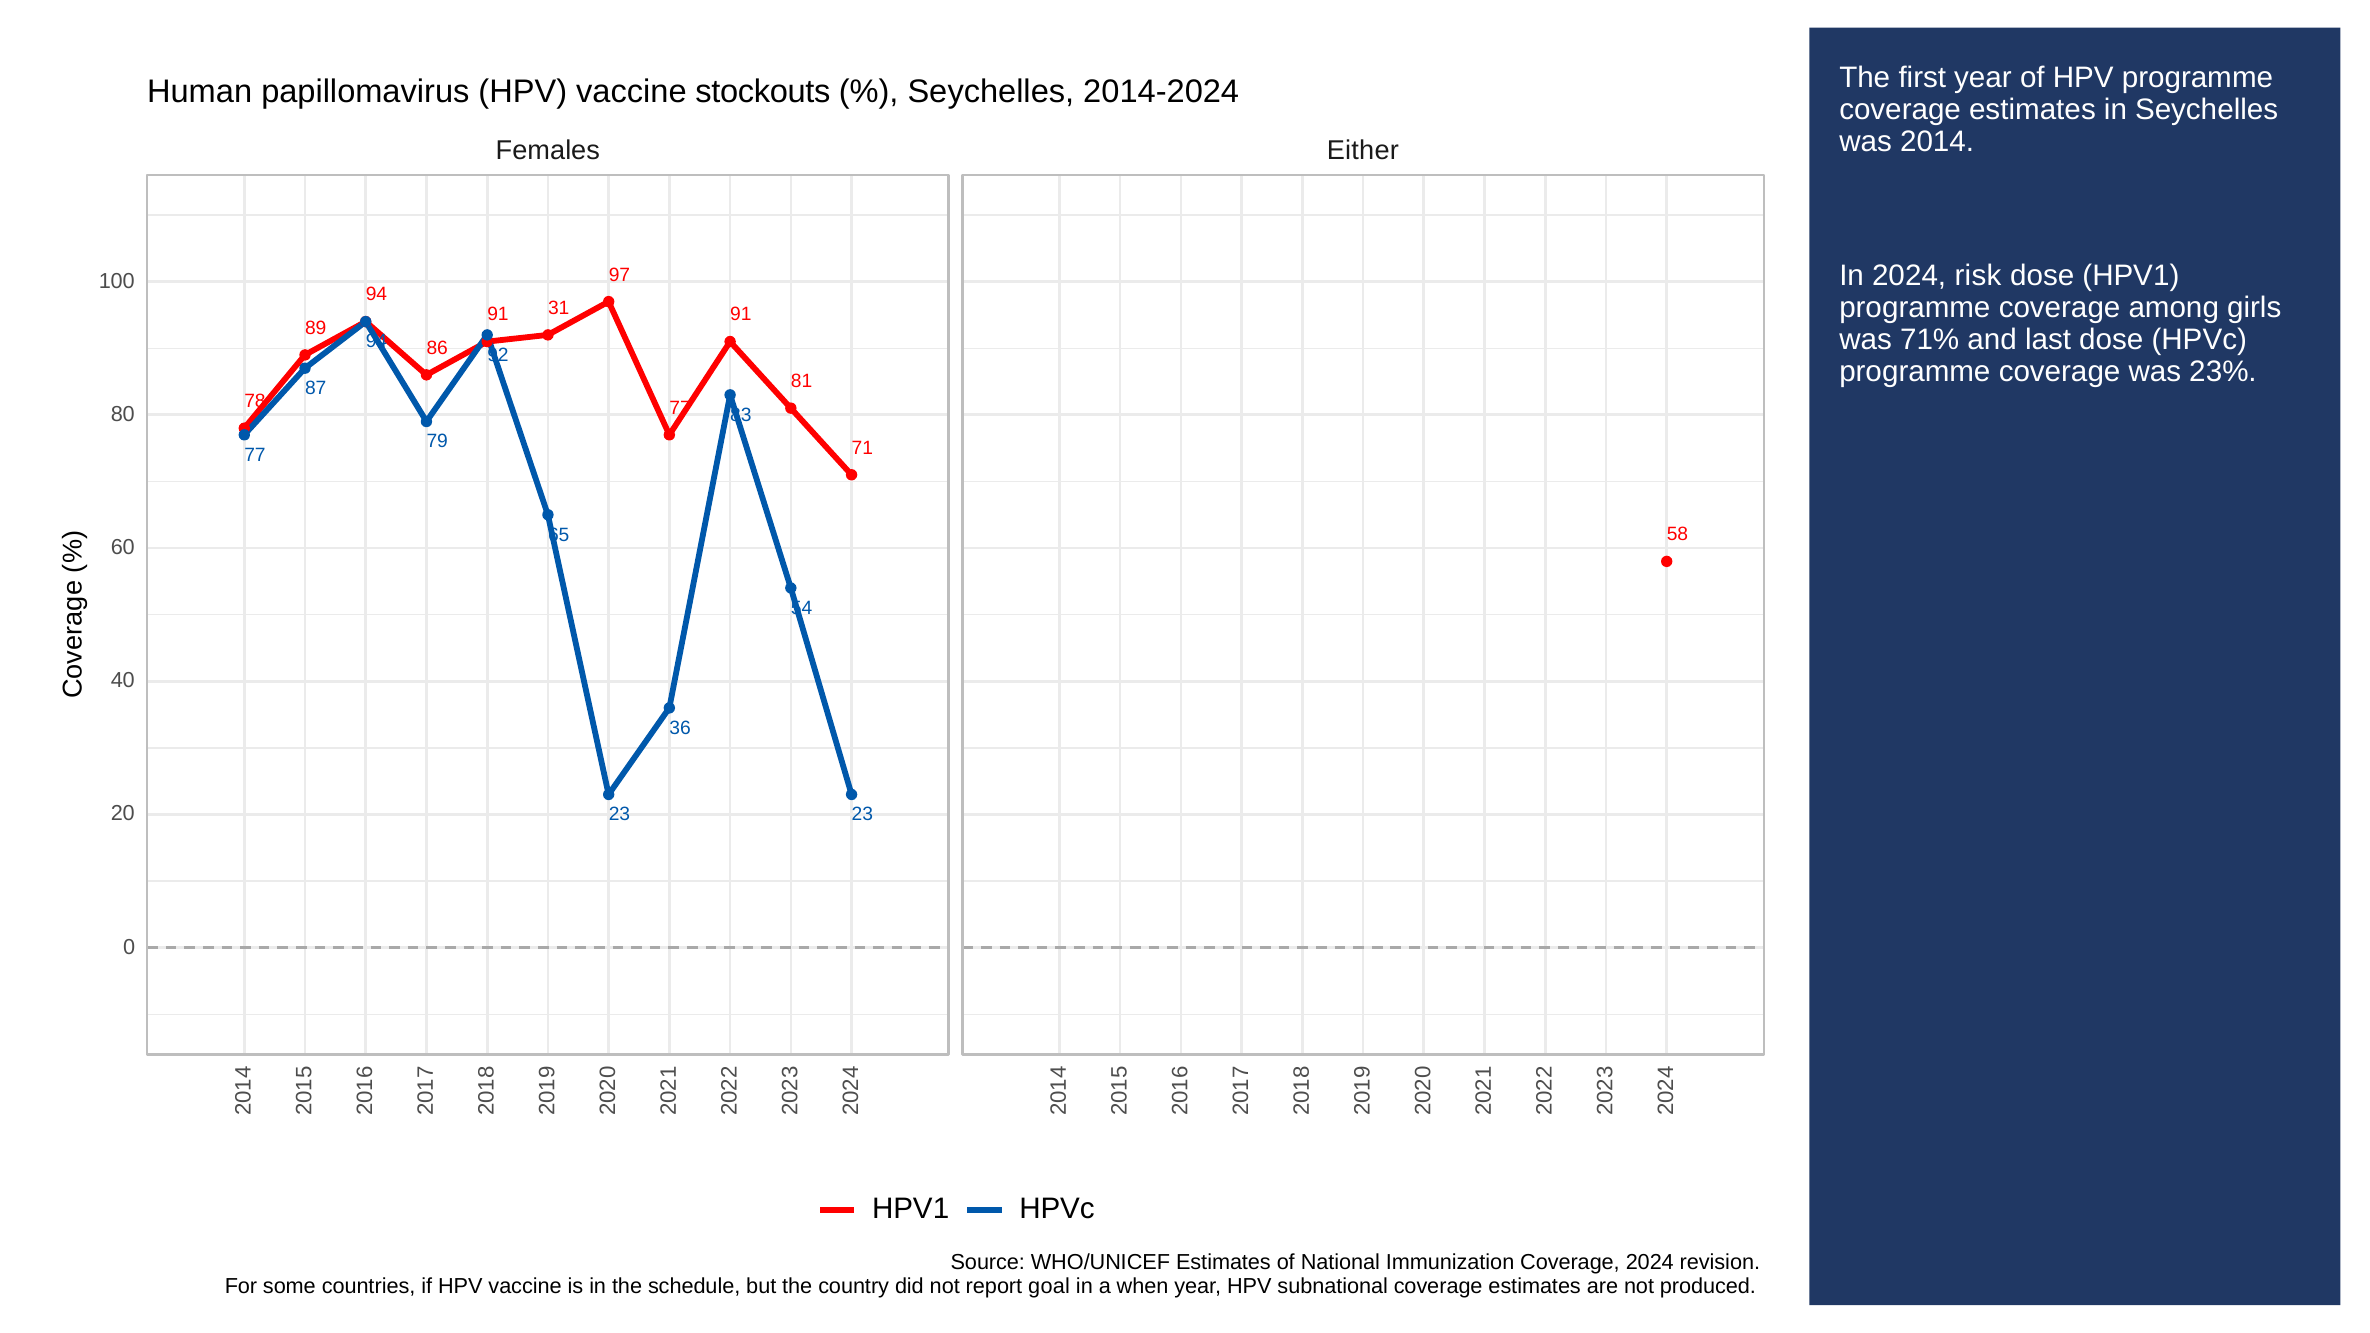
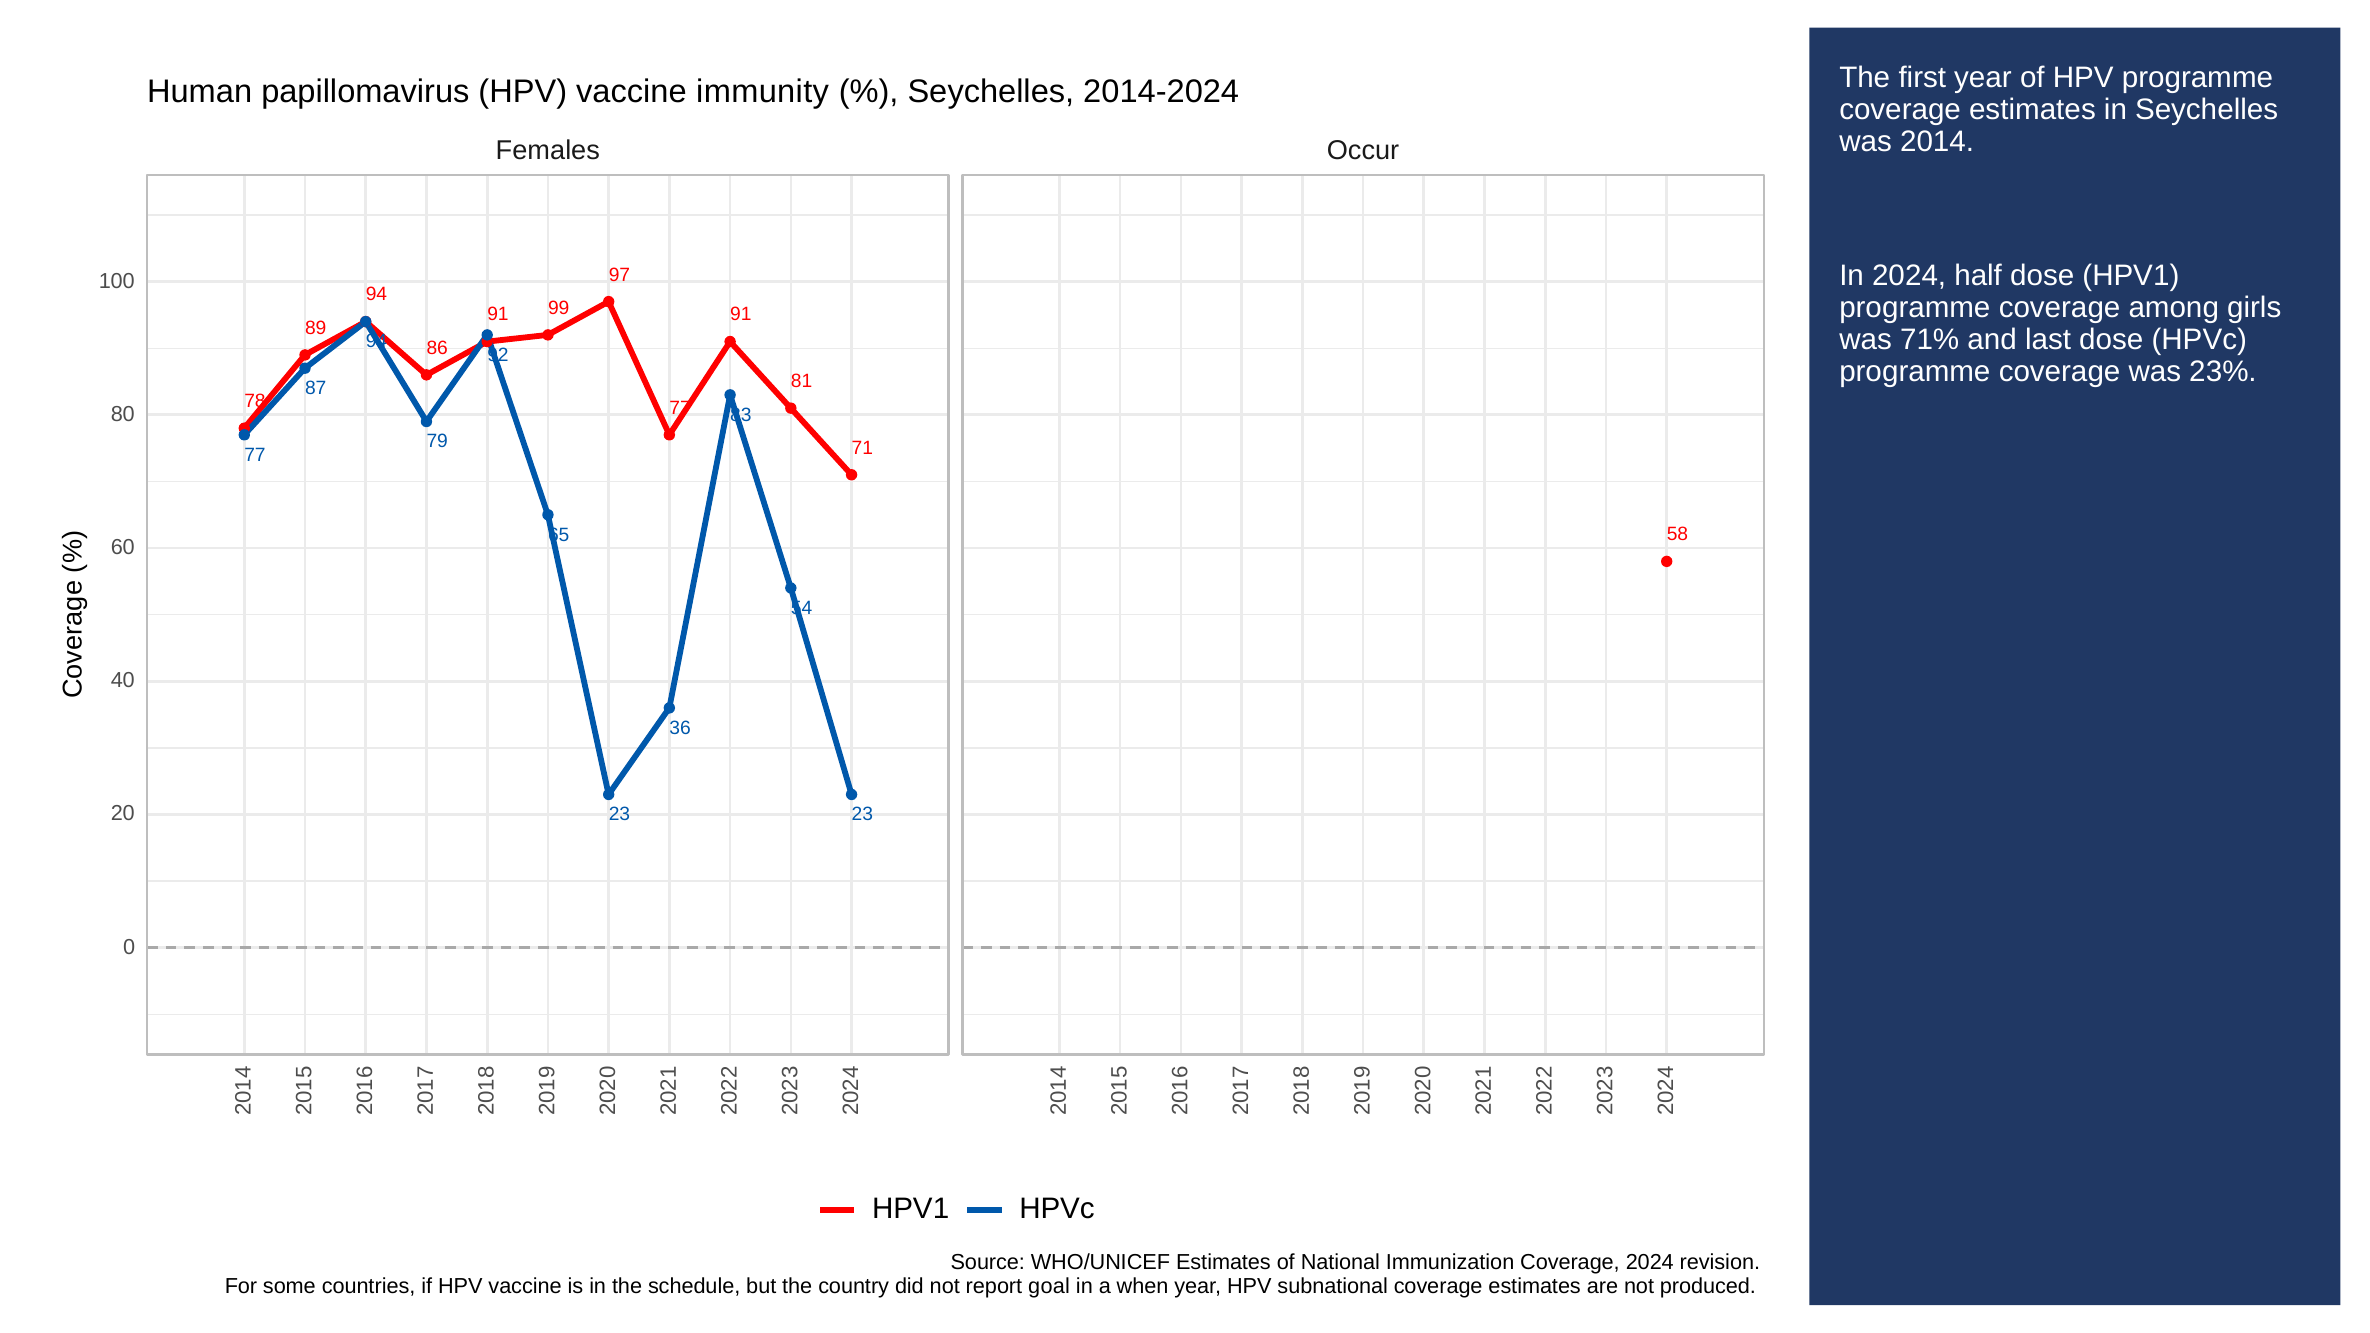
stockouts: stockouts -> immunity
Either: Either -> Occur
risk: risk -> half
31: 31 -> 99
